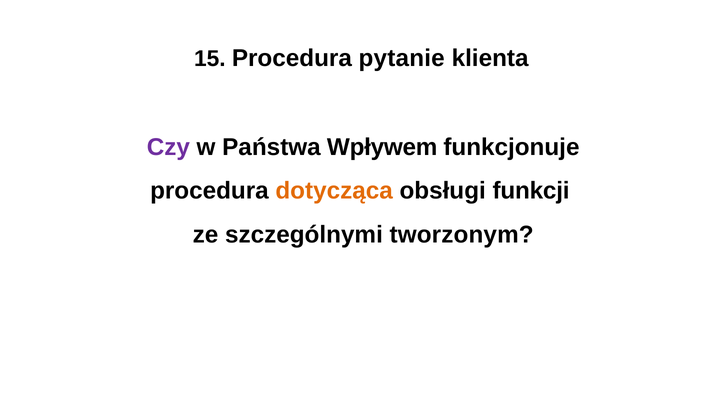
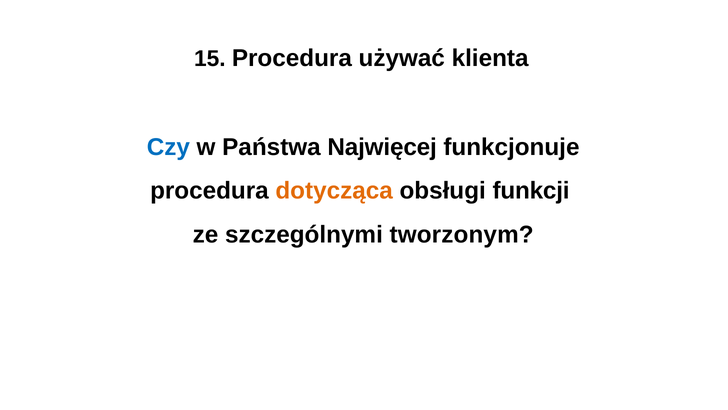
pytanie: pytanie -> używać
Czy colour: purple -> blue
Wpływem: Wpływem -> Najwięcej
